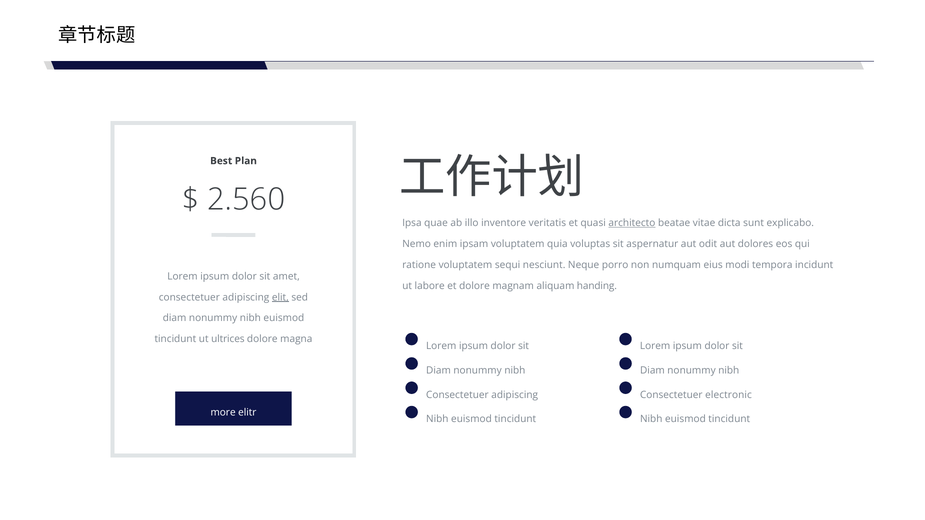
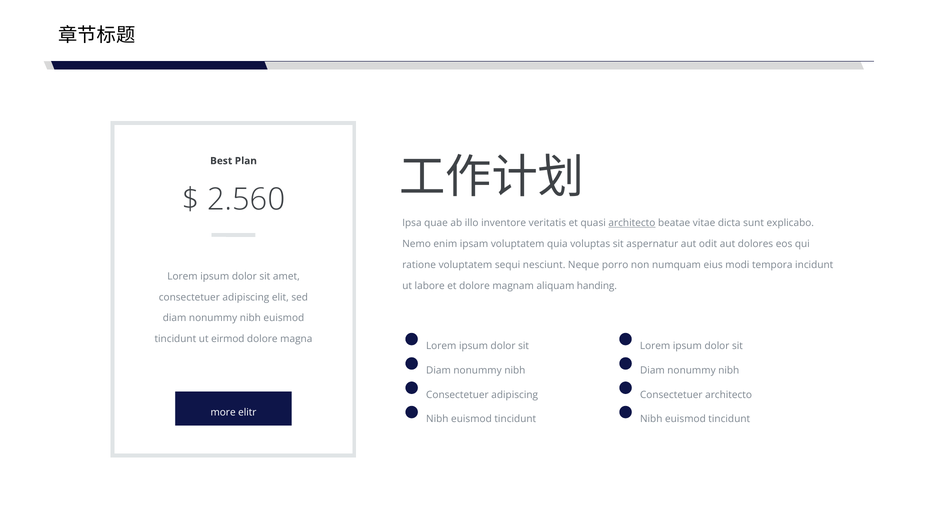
elit underline: present -> none
ultrices: ultrices -> eirmod
Consectetuer electronic: electronic -> architecto
